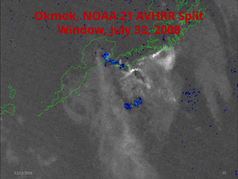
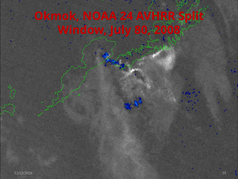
21: 21 -> 24
32: 32 -> 80
